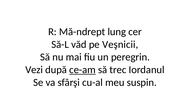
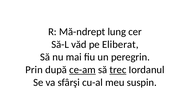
Veşnicii: Veşnicii -> Eliberat
Vezi: Vezi -> Prin
trec underline: none -> present
